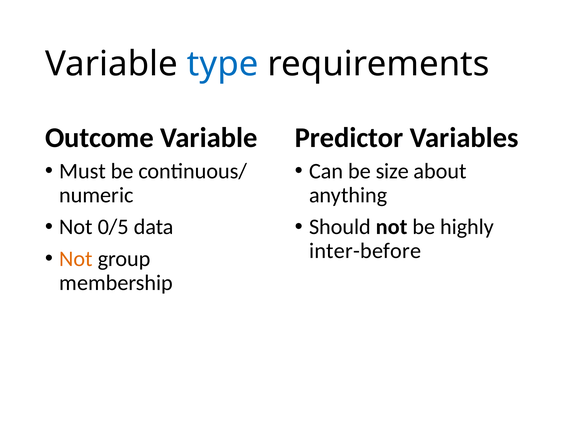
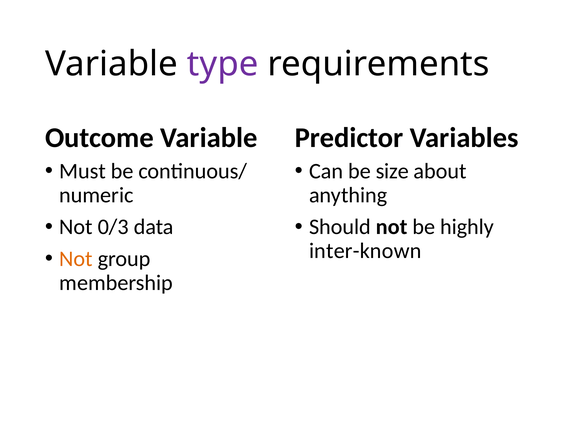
type colour: blue -> purple
0/5: 0/5 -> 0/3
inter-before: inter-before -> inter-known
